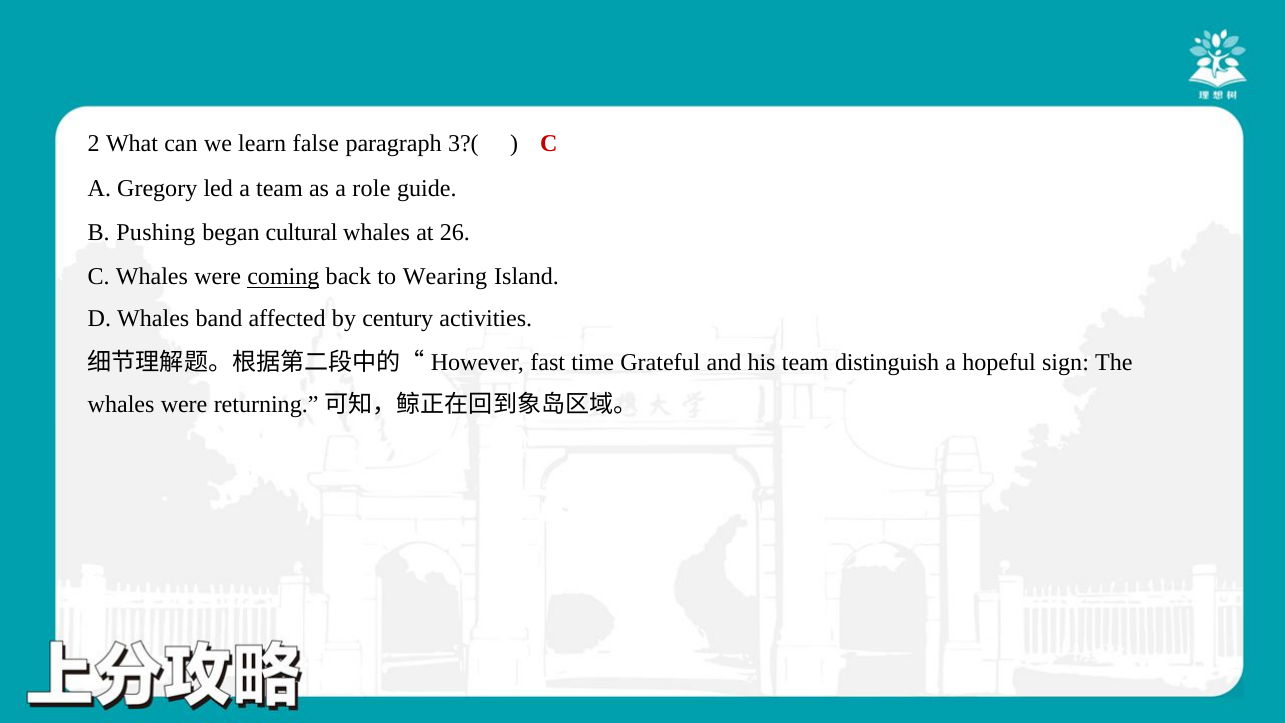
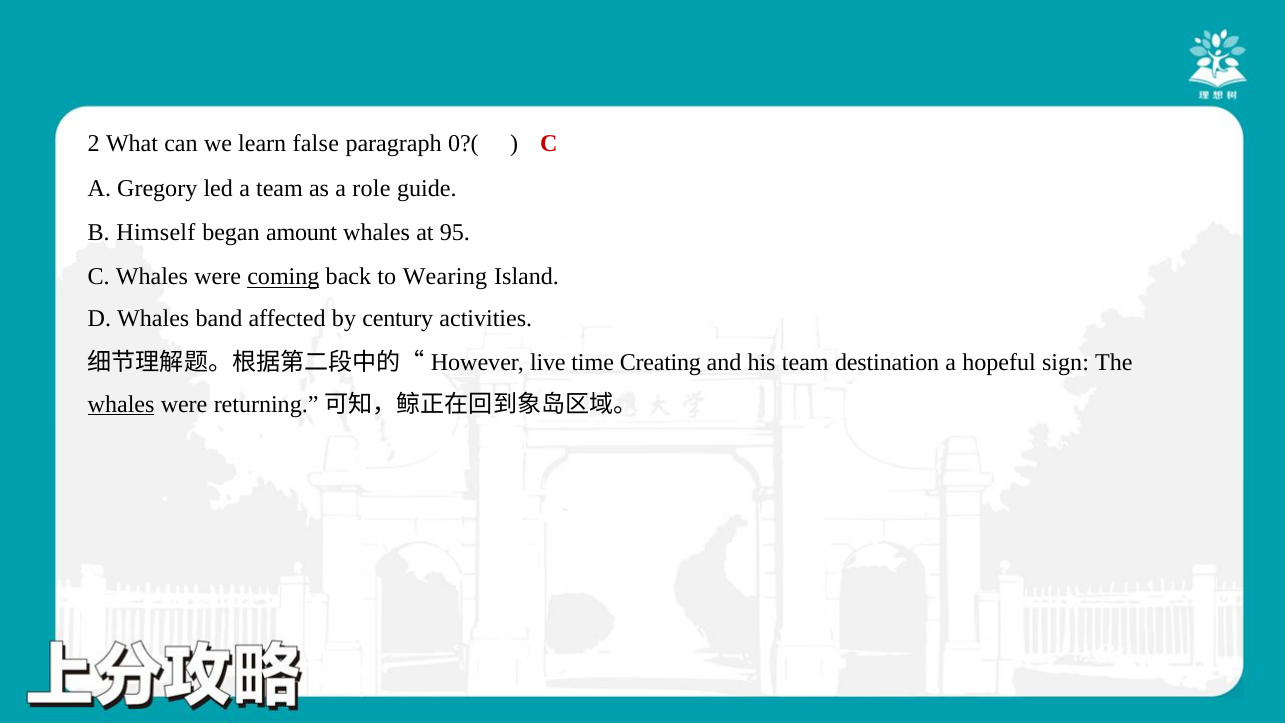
3?(: 3?( -> 0?(
Pushing: Pushing -> Himself
cultural: cultural -> amount
26: 26 -> 95
fast: fast -> live
Grateful: Grateful -> Creating
distinguish: distinguish -> destination
whales at (121, 404) underline: none -> present
